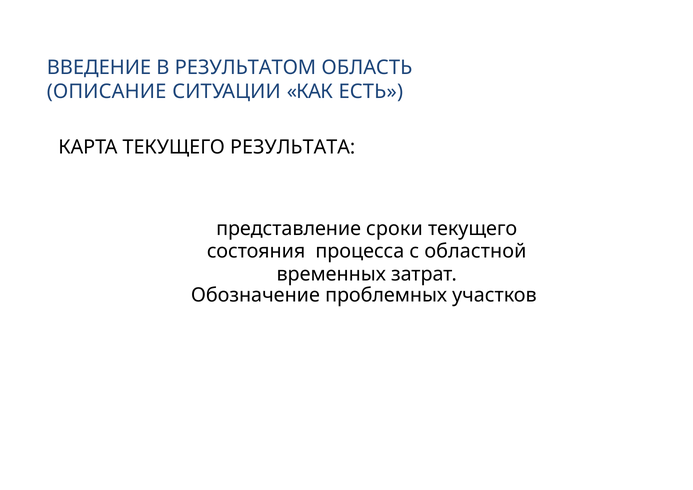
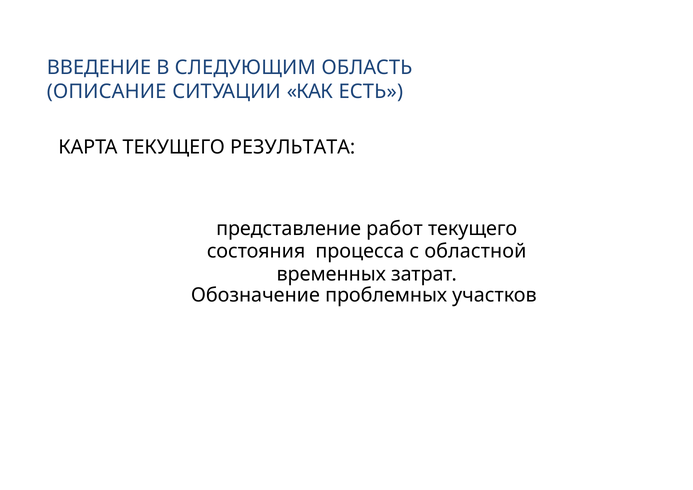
РЕЗУЛЬТАТОМ: РЕЗУЛЬТАТОМ -> СЛЕДУЮЩИМ
сроки: сроки -> работ
